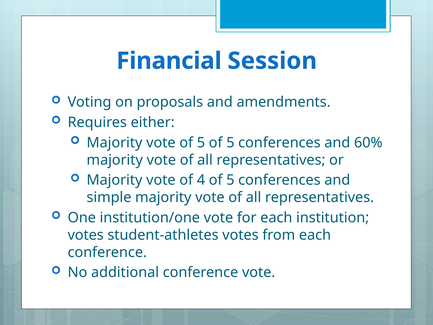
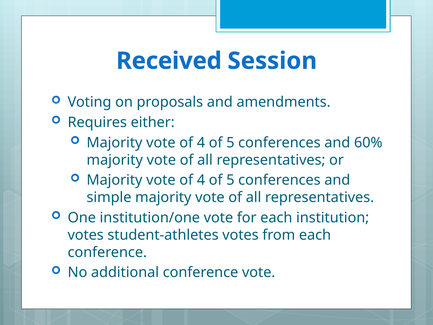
Financial: Financial -> Received
5 at (201, 142): 5 -> 4
